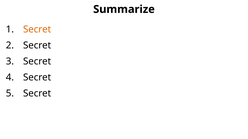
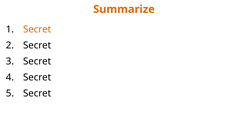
Summarize colour: black -> orange
